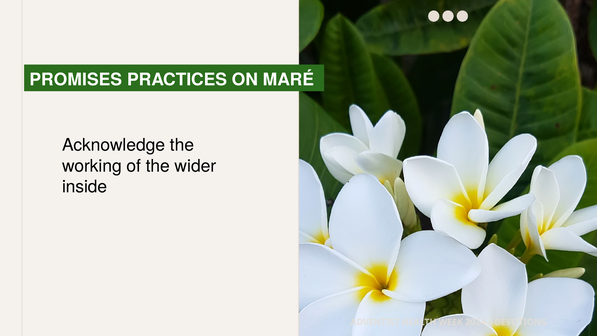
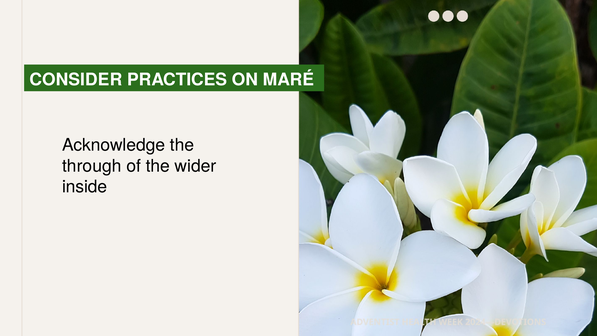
PROMISES: PROMISES -> CONSIDER
working: working -> through
